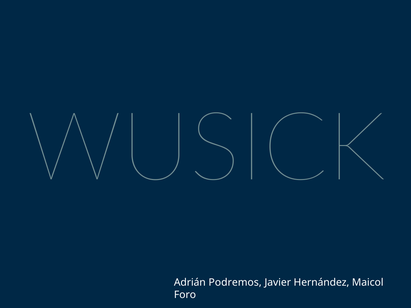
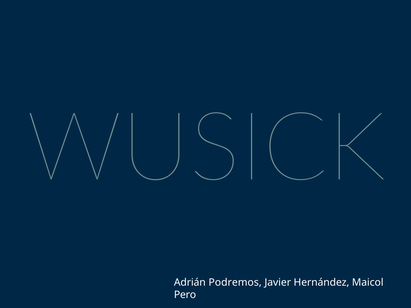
Foro: Foro -> Pero
